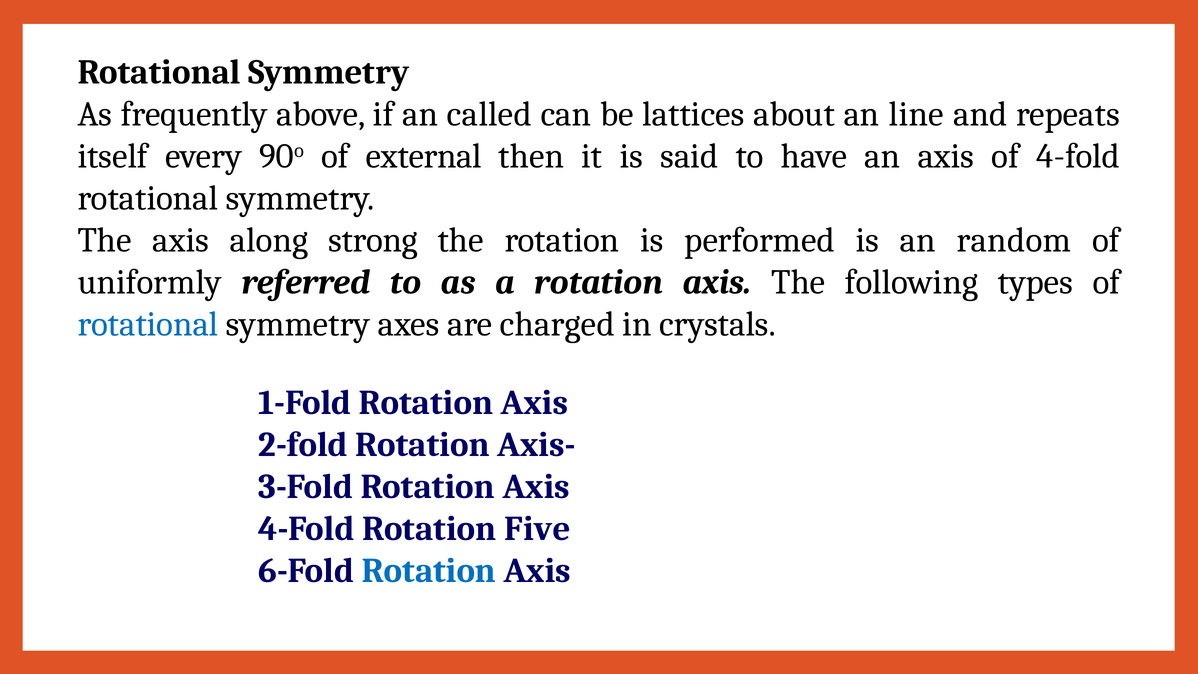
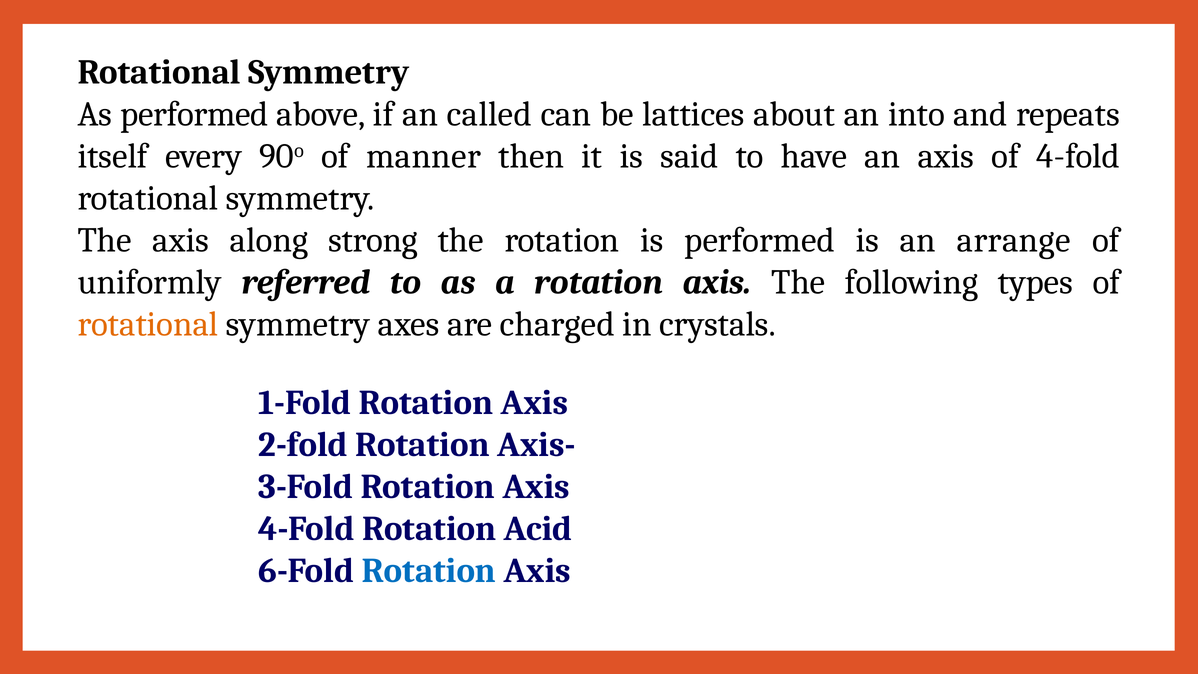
As frequently: frequently -> performed
line: line -> into
external: external -> manner
random: random -> arrange
rotational at (148, 324) colour: blue -> orange
Five: Five -> Acid
